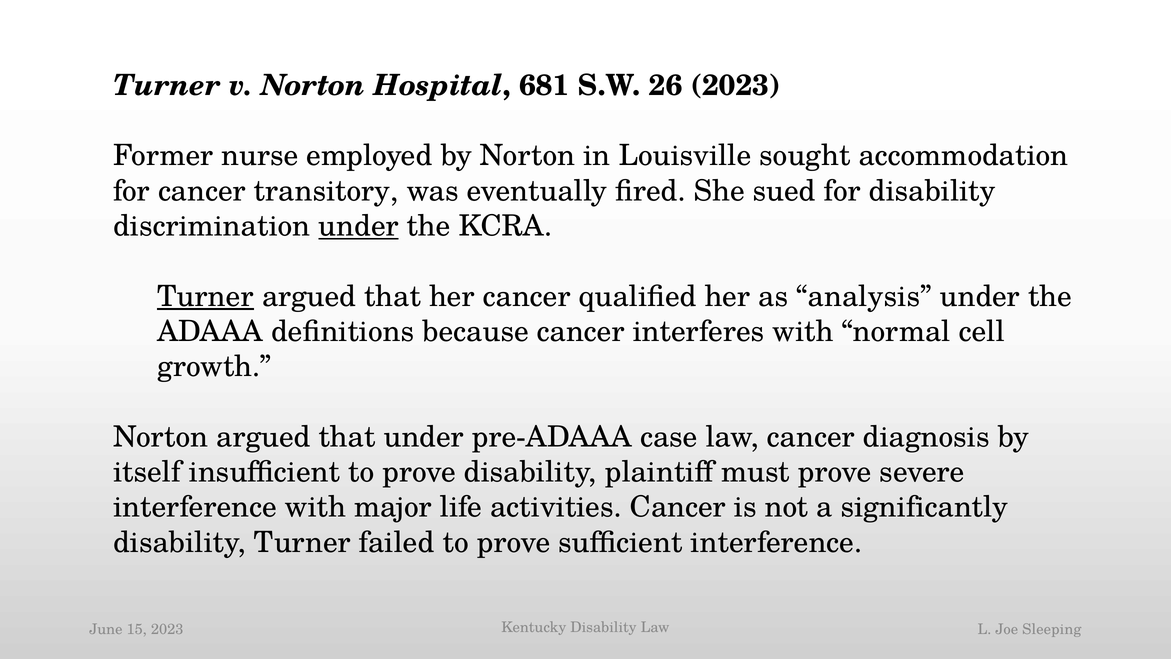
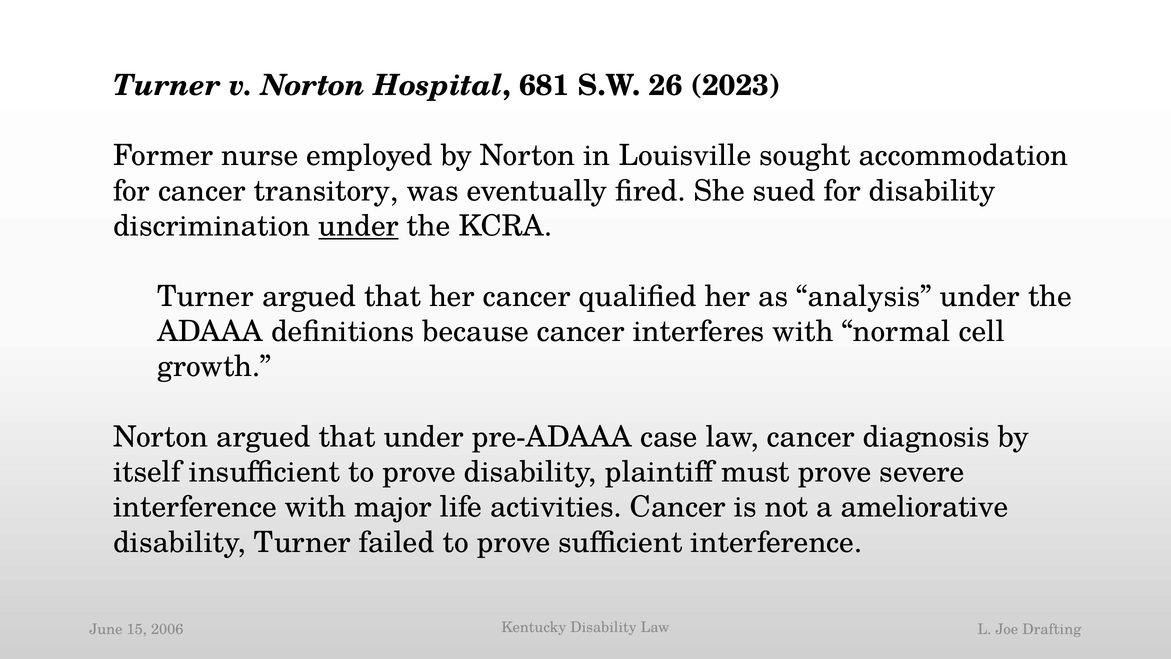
Turner at (205, 296) underline: present -> none
significantly: significantly -> ameliorative
15 2023: 2023 -> 2006
Sleeping: Sleeping -> Drafting
